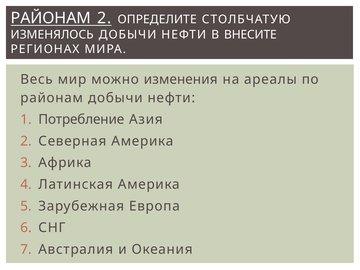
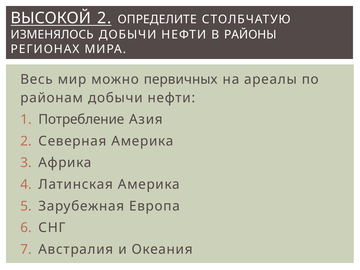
РАЙОНАМ at (51, 18): РАЙОНАМ -> ВЫСОКОЙ
ВНЕСИТЕ: ВНЕСИТЕ -> РАЙОНЫ
изменения: изменения -> первичных
